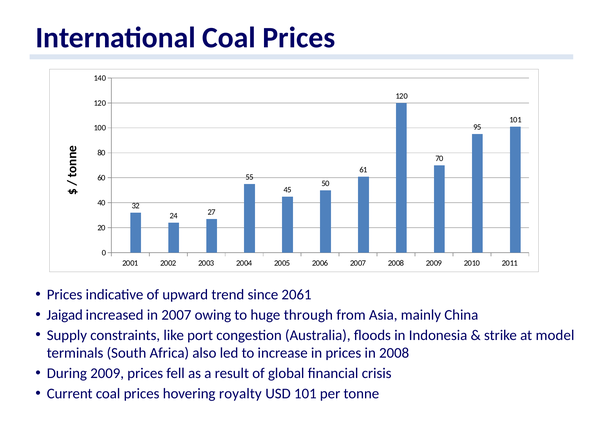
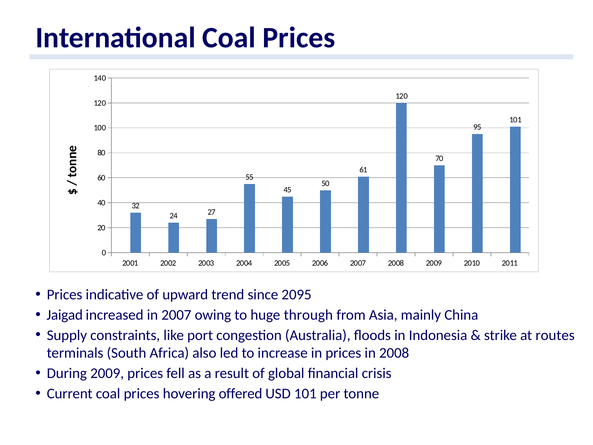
2061: 2061 -> 2095
model: model -> routes
royalty: royalty -> offered
